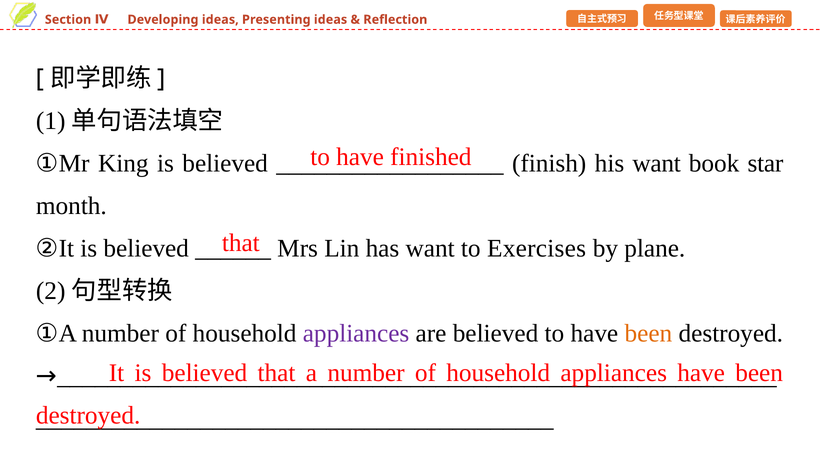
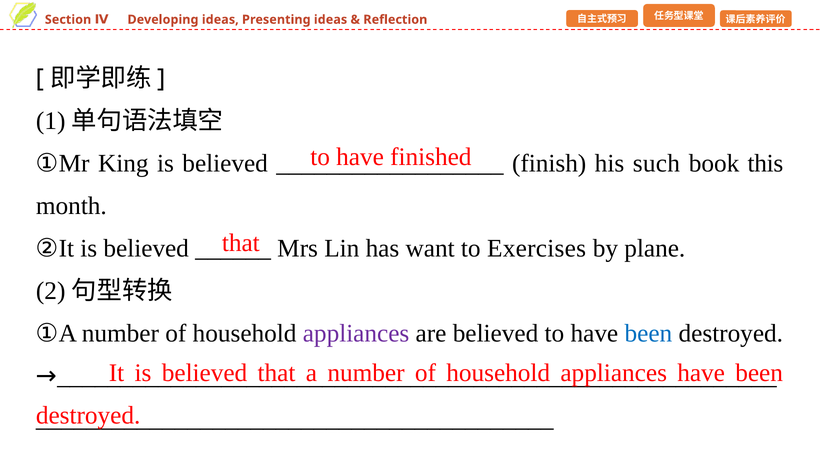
his want: want -> such
star: star -> this
been at (648, 334) colour: orange -> blue
